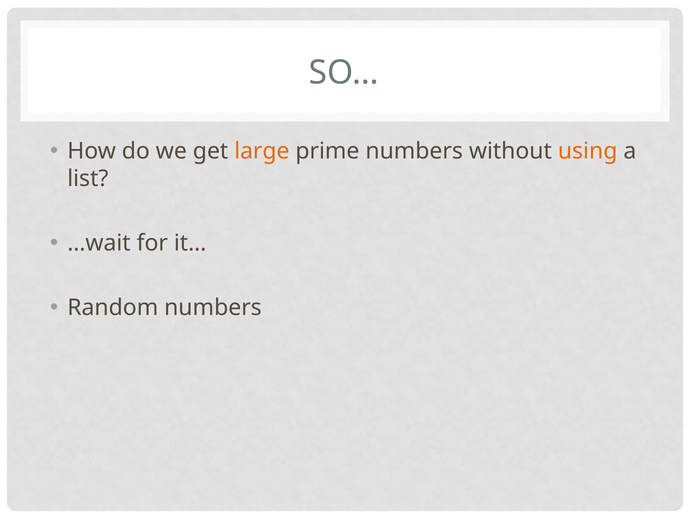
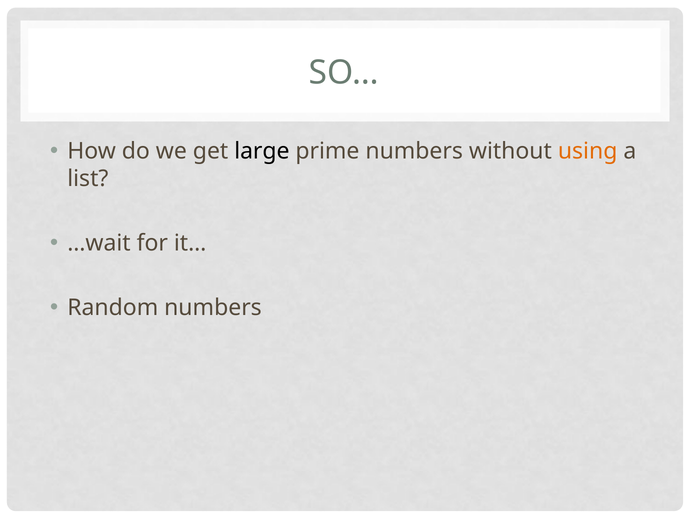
large colour: orange -> black
